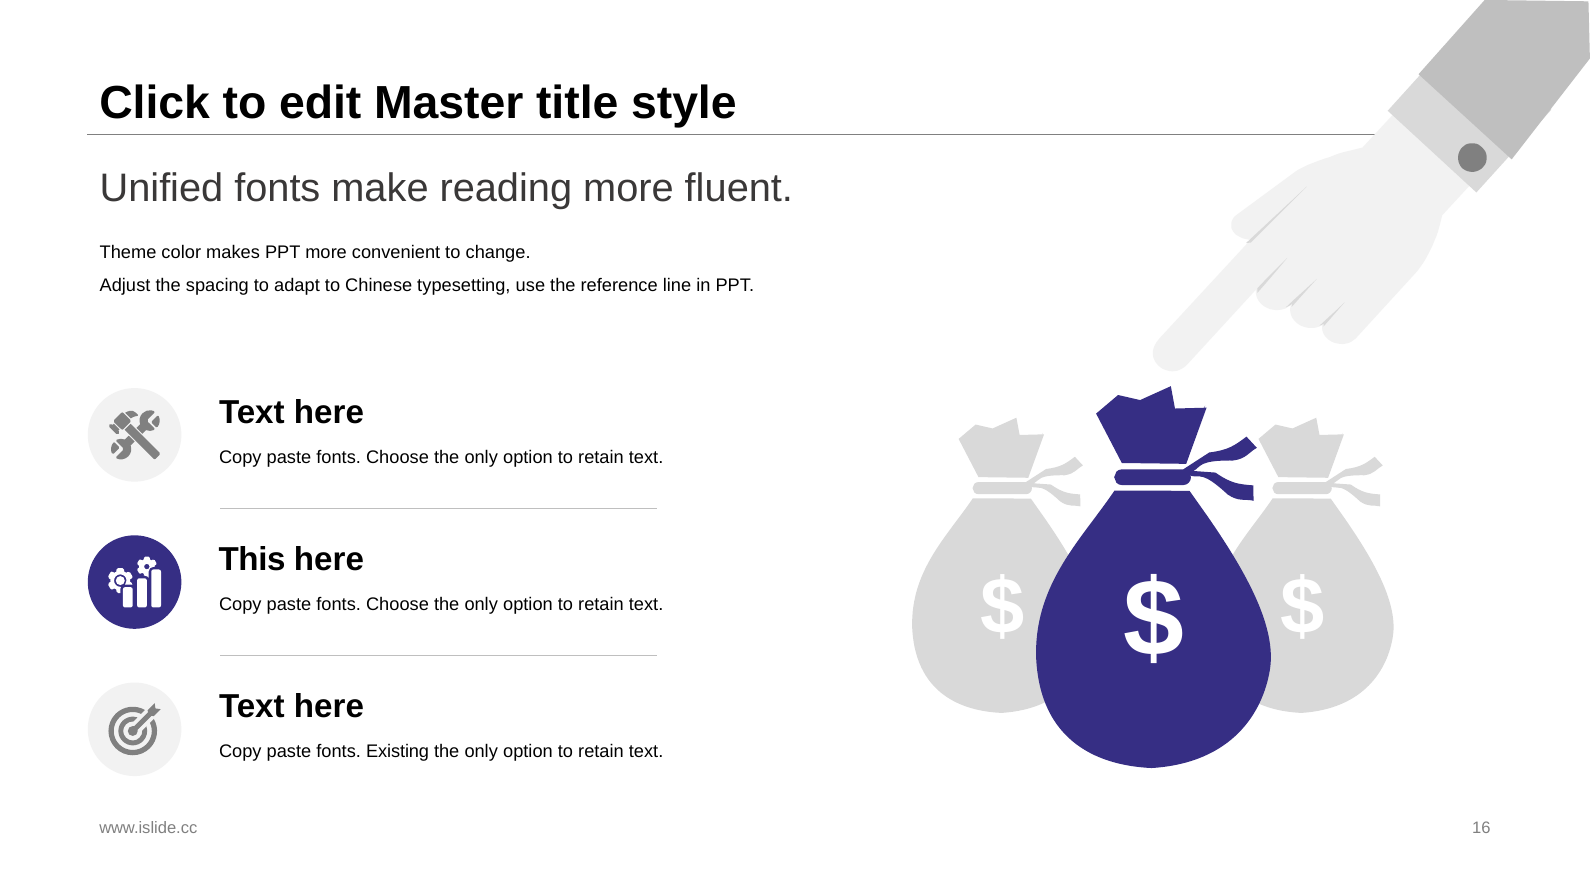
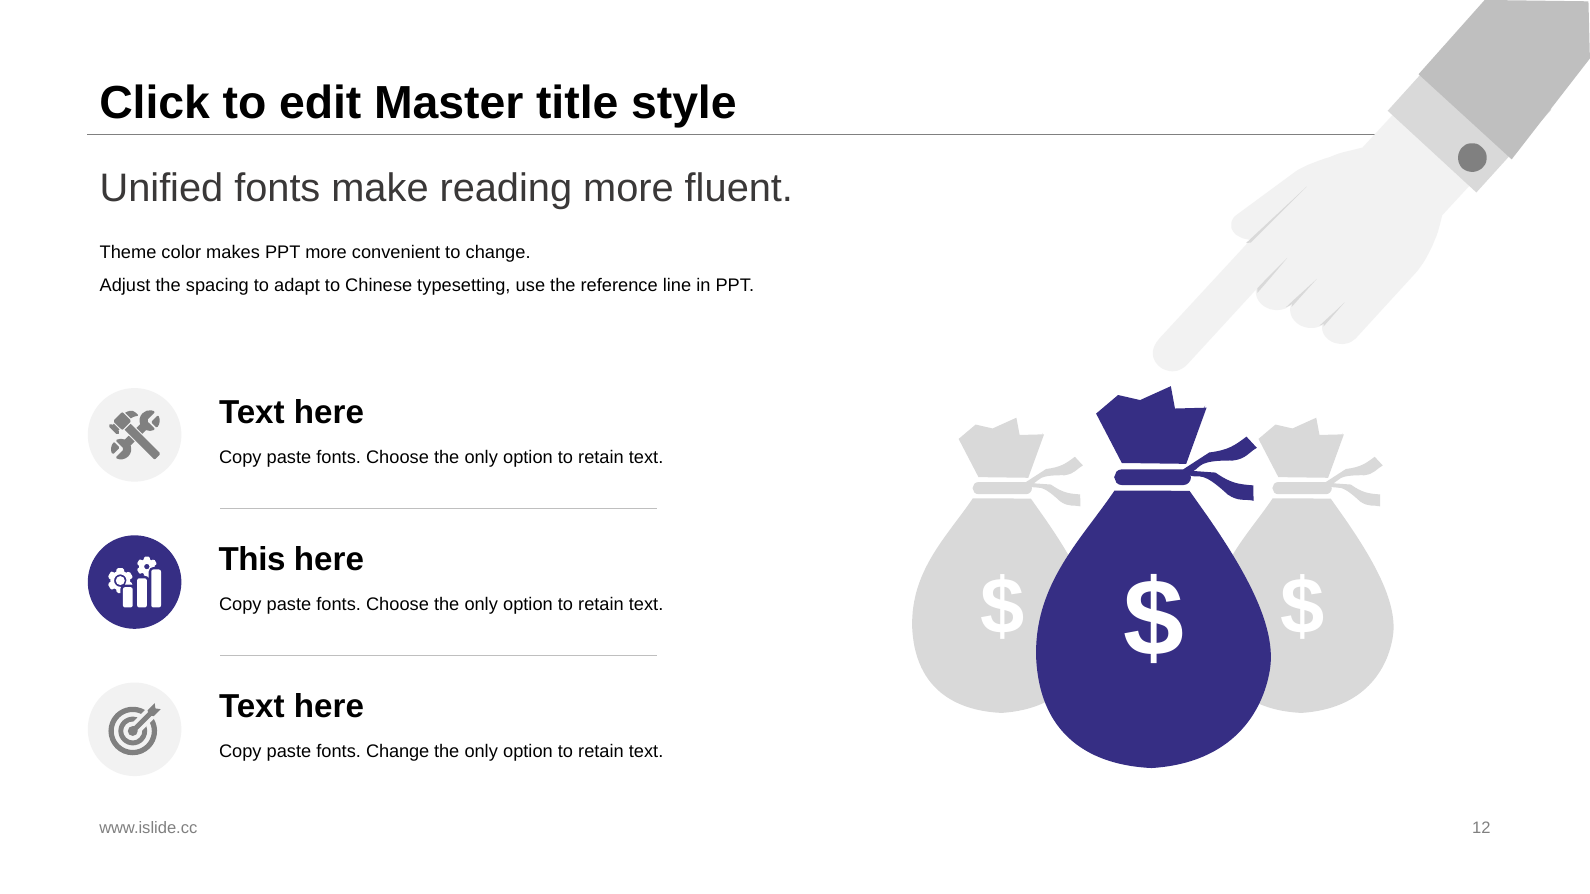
fonts Existing: Existing -> Change
16: 16 -> 12
